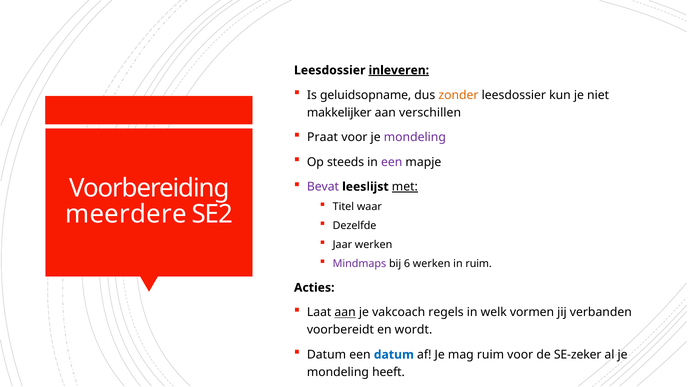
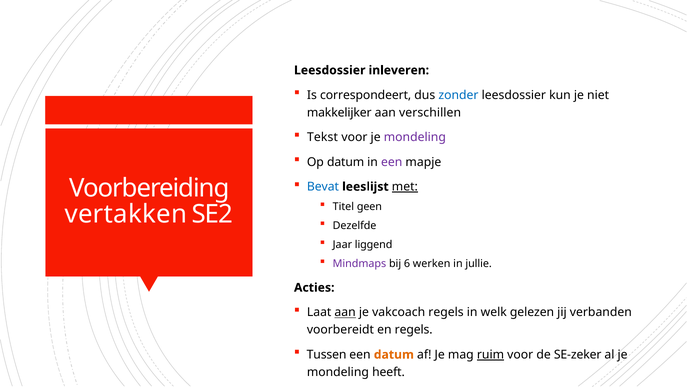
inleveren underline: present -> none
geluidsopname: geluidsopname -> correspondeert
zonder colour: orange -> blue
Praat: Praat -> Tekst
Op steeds: steeds -> datum
Bevat colour: purple -> blue
waar: waar -> geen
meerdere: meerdere -> vertakken
Jaar werken: werken -> liggend
in ruim: ruim -> jullie
vormen: vormen -> gelezen
en wordt: wordt -> regels
Datum at (327, 355): Datum -> Tussen
datum at (394, 355) colour: blue -> orange
ruim at (491, 355) underline: none -> present
